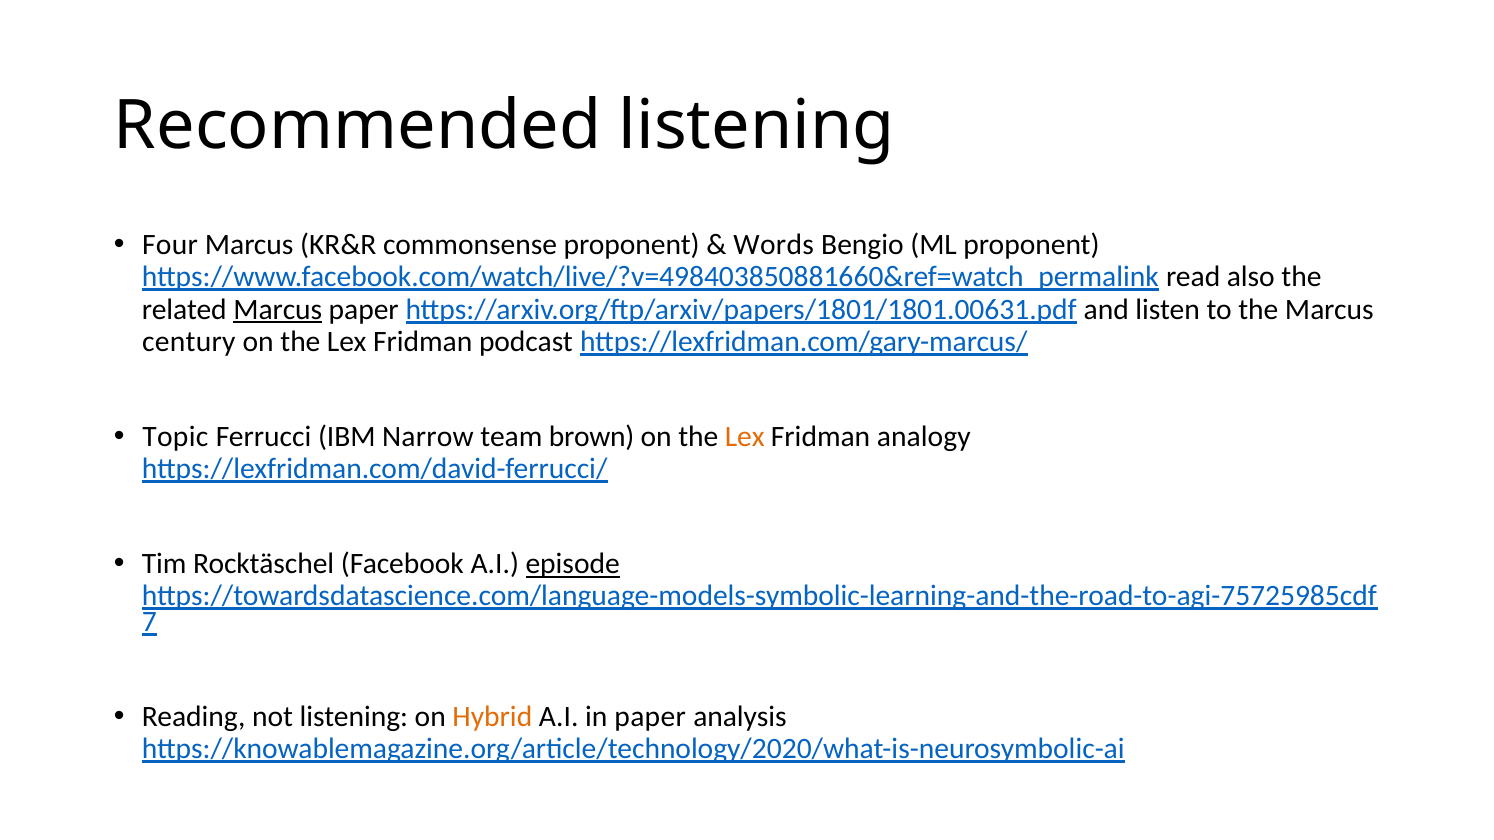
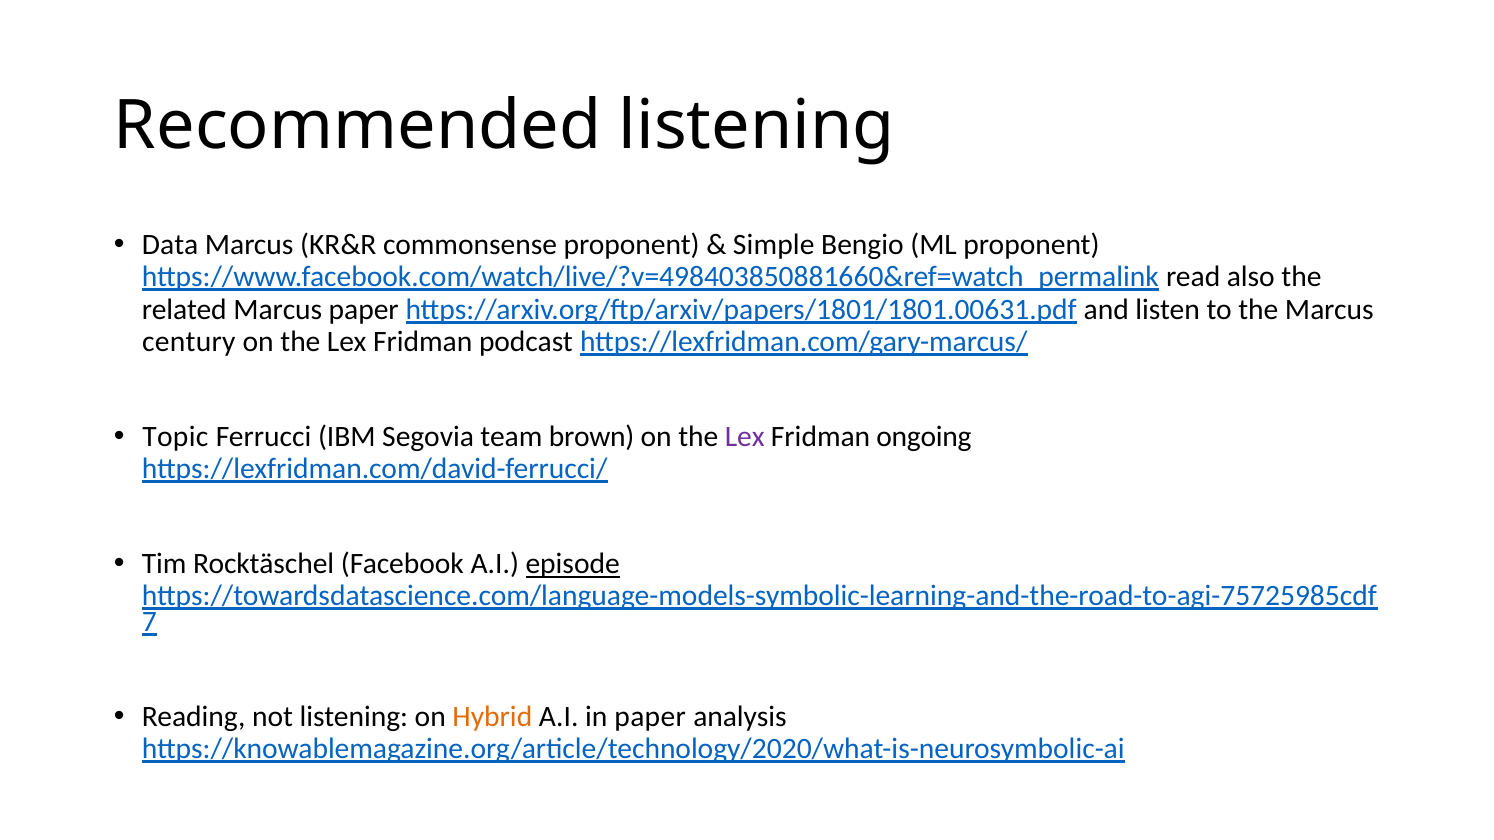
Four: Four -> Data
Words: Words -> Simple
Marcus at (278, 310) underline: present -> none
Narrow: Narrow -> Segovia
Lex at (745, 437) colour: orange -> purple
analogy: analogy -> ongoing
